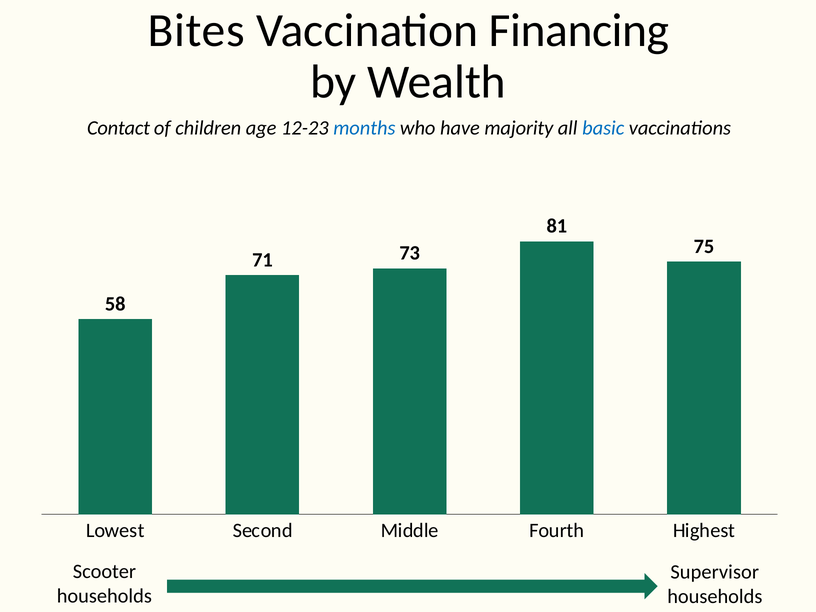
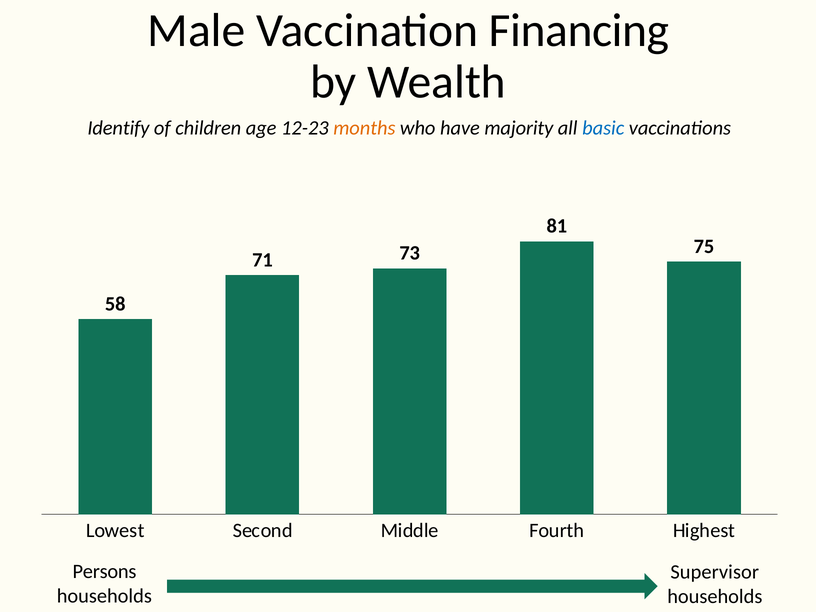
Bites: Bites -> Male
Contact: Contact -> Identify
months colour: blue -> orange
Scooter: Scooter -> Persons
